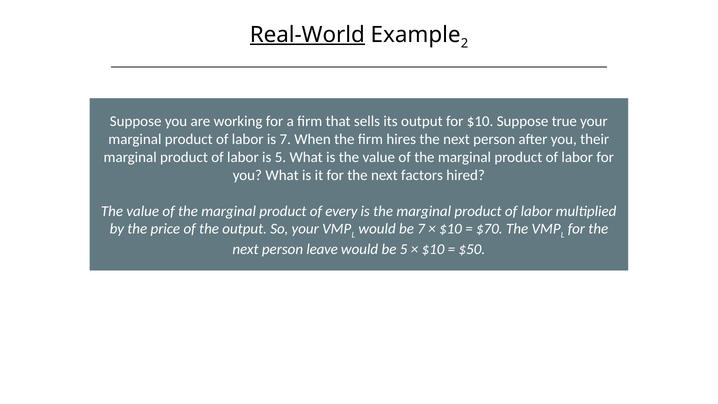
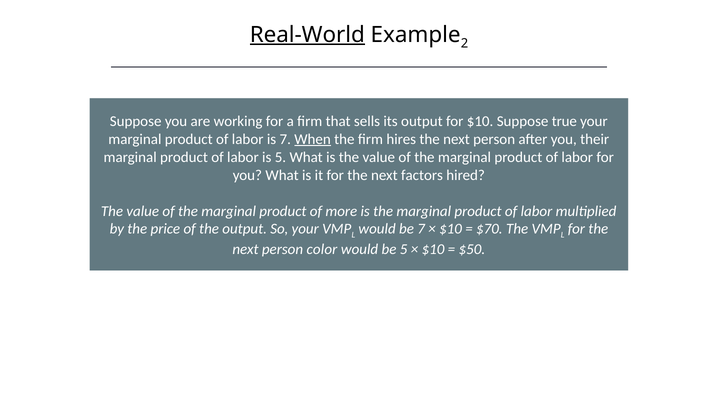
When underline: none -> present
every: every -> more
leave: leave -> color
